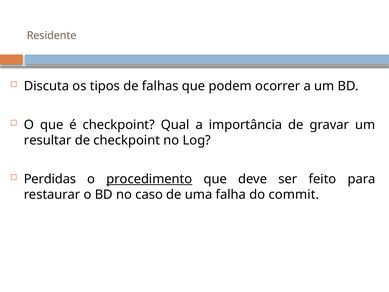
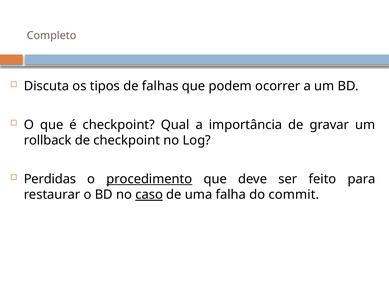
Residente: Residente -> Completo
resultar: resultar -> rollback
caso underline: none -> present
